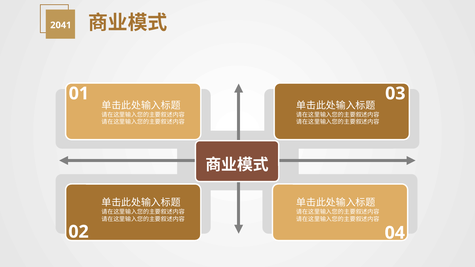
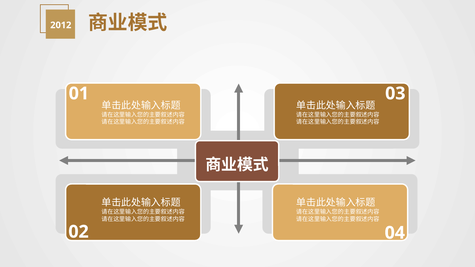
2041: 2041 -> 2012
